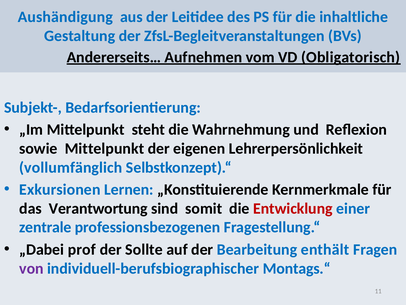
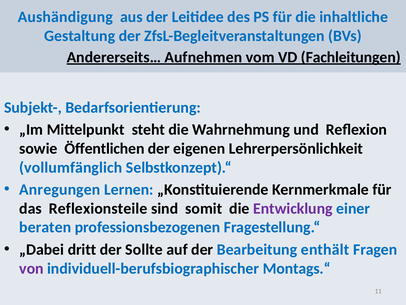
Obligatorisch: Obligatorisch -> Fachleitungen
sowie Mittelpunkt: Mittelpunkt -> Öffentlichen
Exkursionen: Exkursionen -> Anregungen
Verantwortung: Verantwortung -> Reflexionsteile
Entwicklung colour: red -> purple
zentrale: zentrale -> beraten
prof: prof -> dritt
